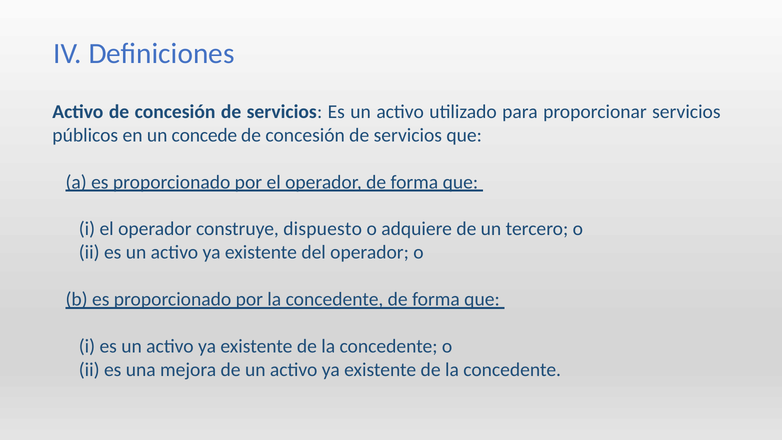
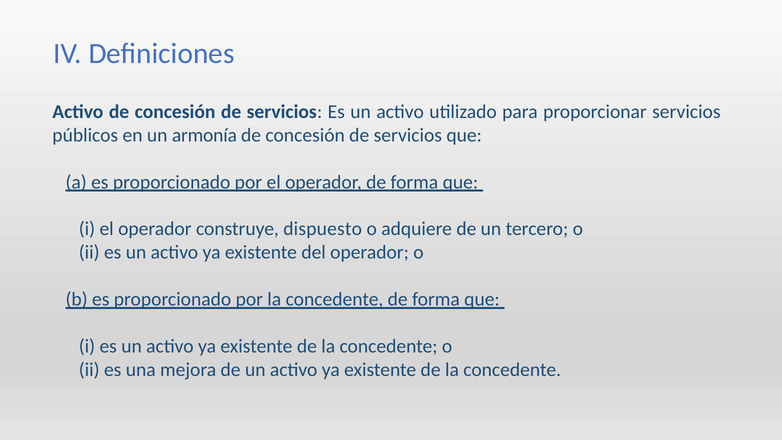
concede: concede -> armonía
